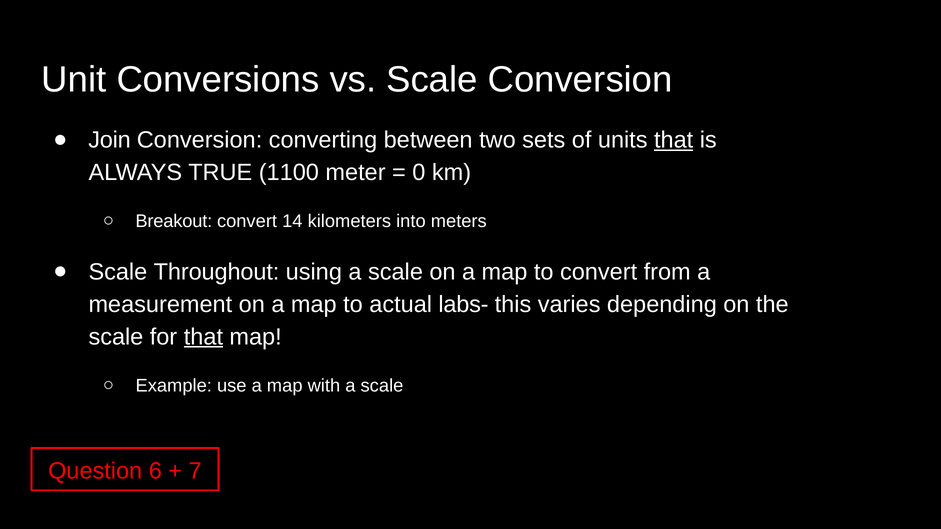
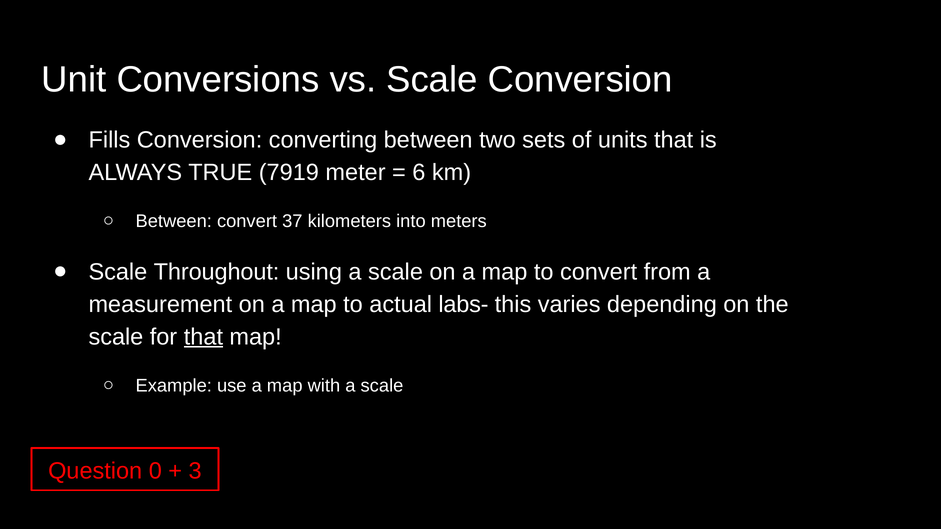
Join: Join -> Fills
that at (674, 140) underline: present -> none
1100: 1100 -> 7919
0: 0 -> 6
Breakout at (174, 222): Breakout -> Between
14: 14 -> 37
6: 6 -> 0
7: 7 -> 3
